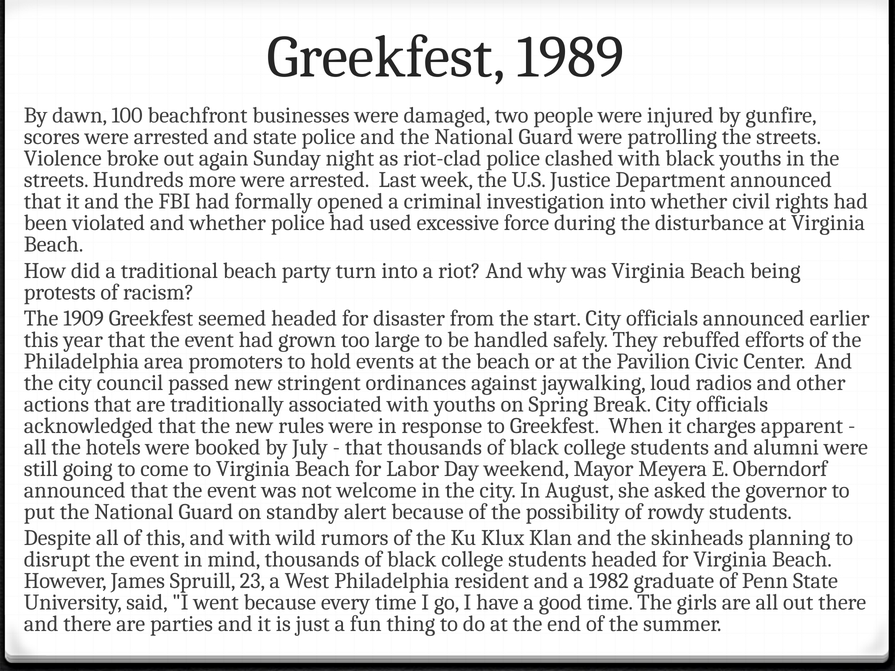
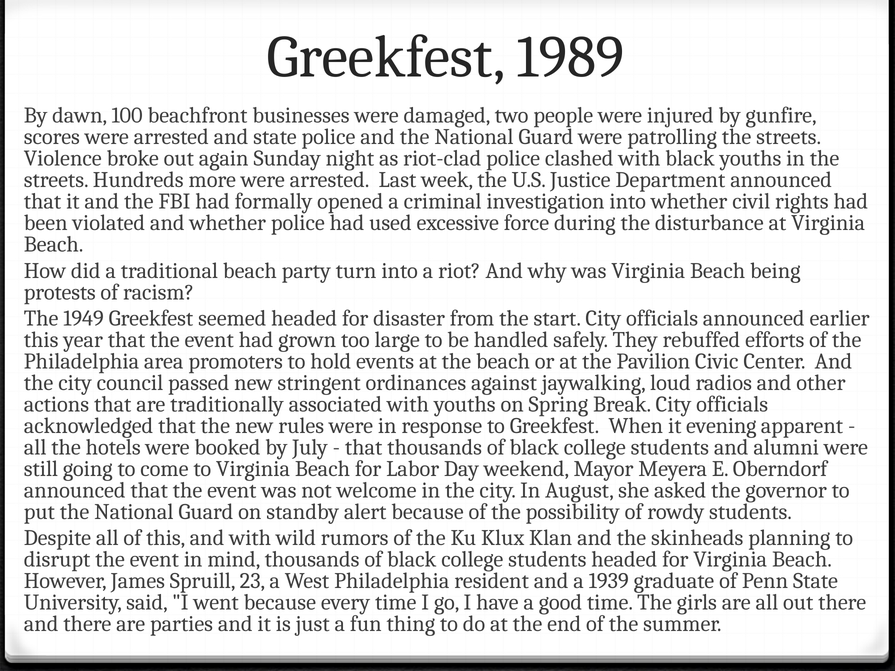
1909: 1909 -> 1949
charges: charges -> evening
1982: 1982 -> 1939
